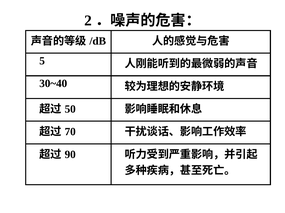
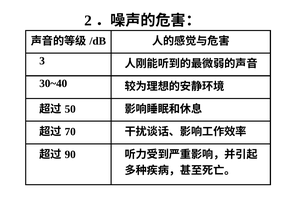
5: 5 -> 3
